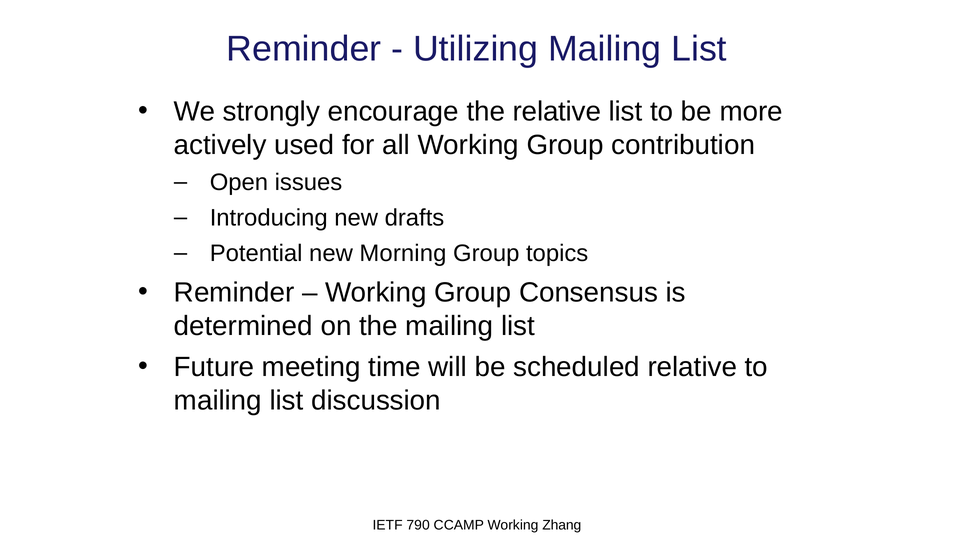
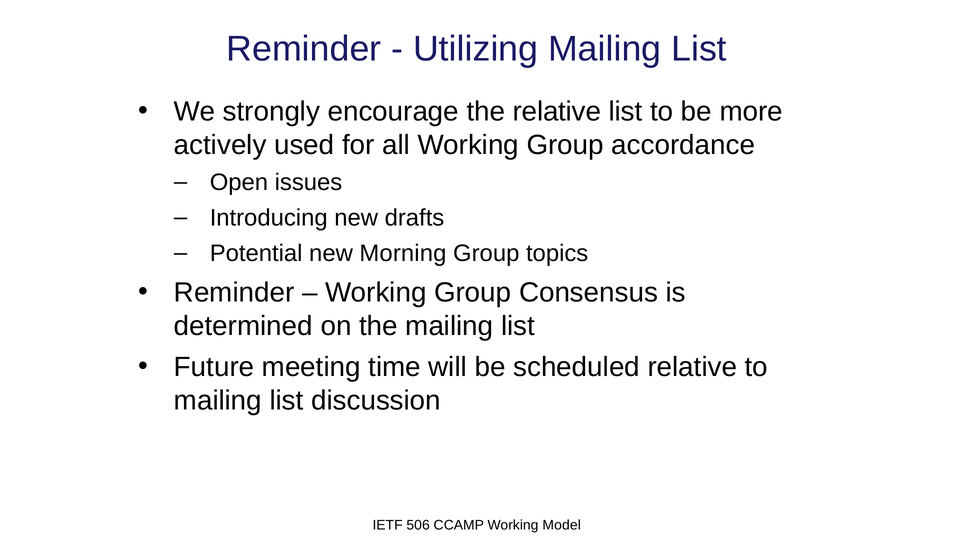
contribution: contribution -> accordance
790: 790 -> 506
Zhang: Zhang -> Model
